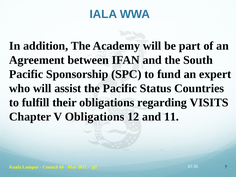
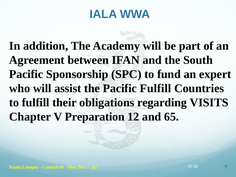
Pacific Status: Status -> Fulfill
V Obligations: Obligations -> Preparation
11: 11 -> 65
